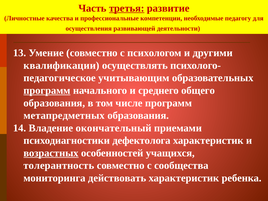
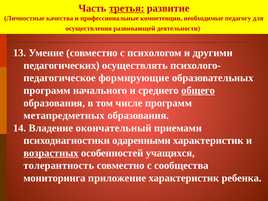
квалификации: квалификации -> педагогических
учитывающим: учитывающим -> формирующие
программ at (47, 90) underline: present -> none
общего underline: none -> present
дефектолога: дефектолога -> одаренными
действовать: действовать -> приложение
